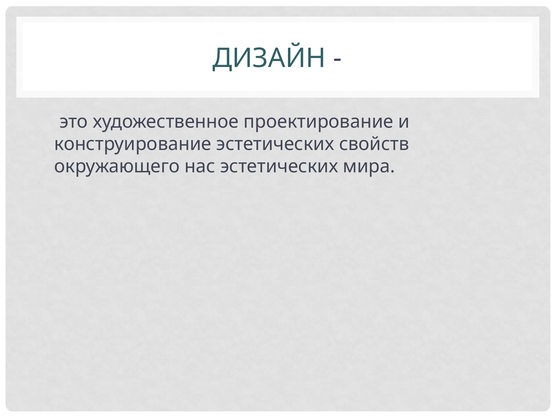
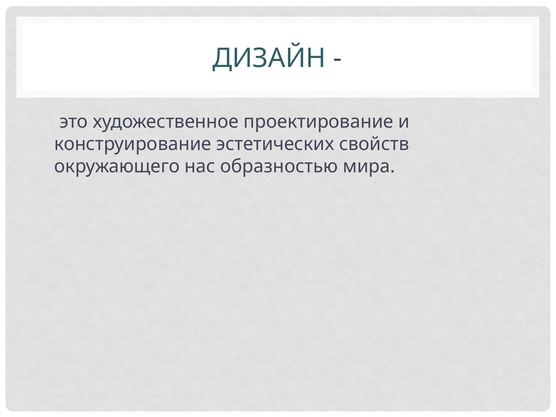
нас эстетических: эстетических -> образностью
